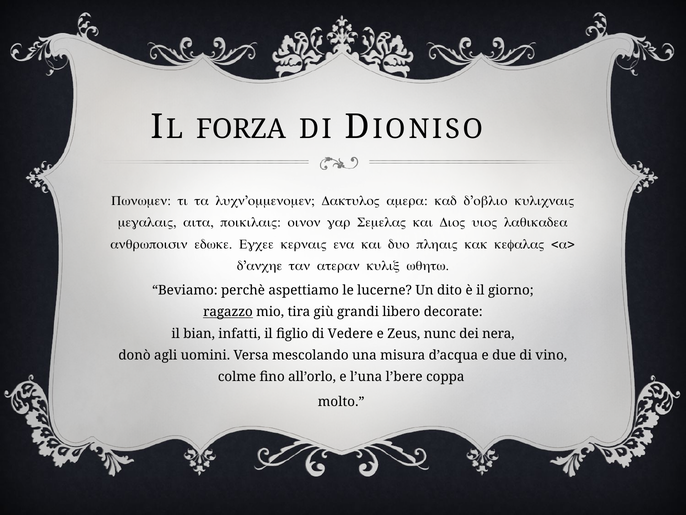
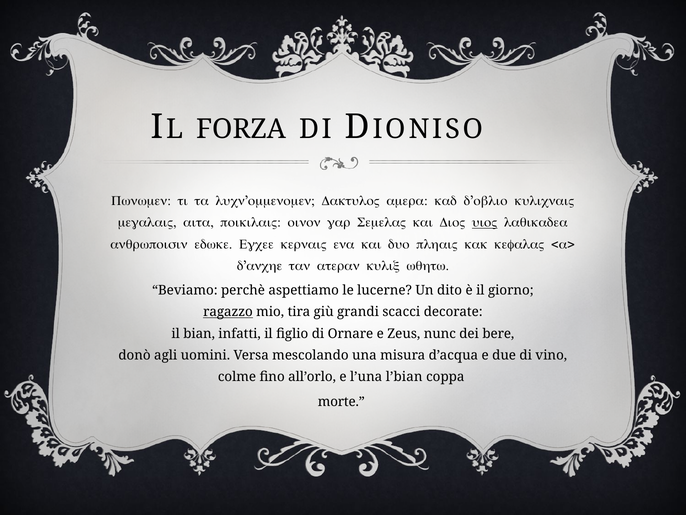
uioV underline: none -> present
libero: libero -> scacci
Vedere: Vedere -> Ornare
nera: nera -> bere
l’bere: l’bere -> l’bian
molto: molto -> morte
